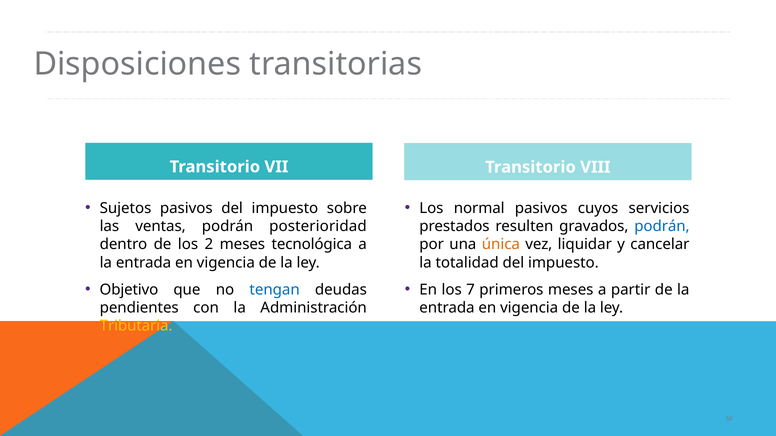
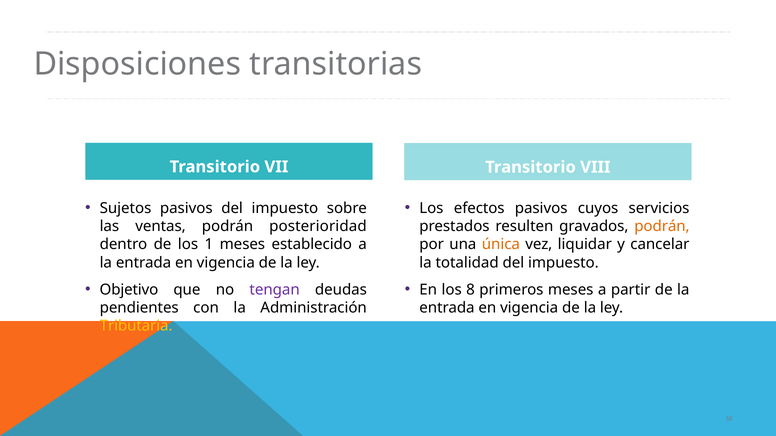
normal: normal -> efectos
podrán at (662, 227) colour: blue -> orange
2: 2 -> 1
tecnológica: tecnológica -> establecido
tengan colour: blue -> purple
7: 7 -> 8
